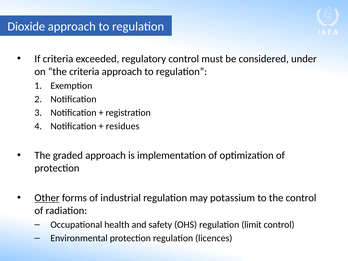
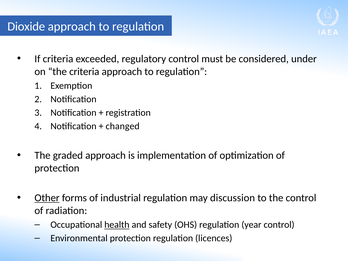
residues: residues -> changed
potassium: potassium -> discussion
health underline: none -> present
limit: limit -> year
